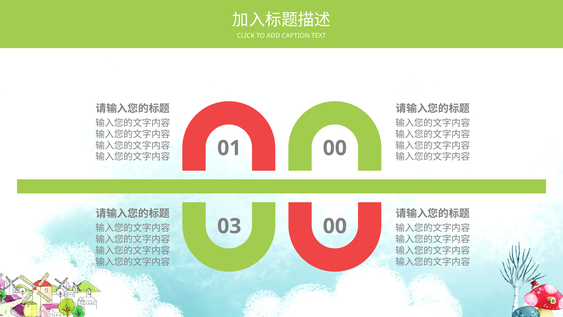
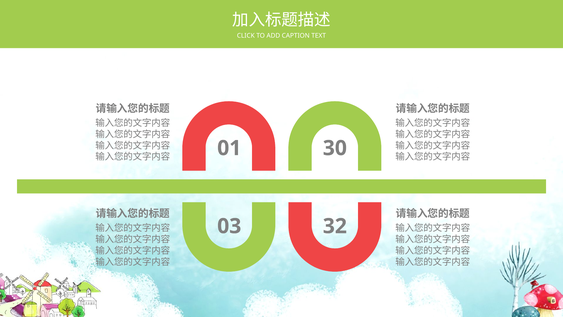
01 00: 00 -> 30
03 00: 00 -> 32
